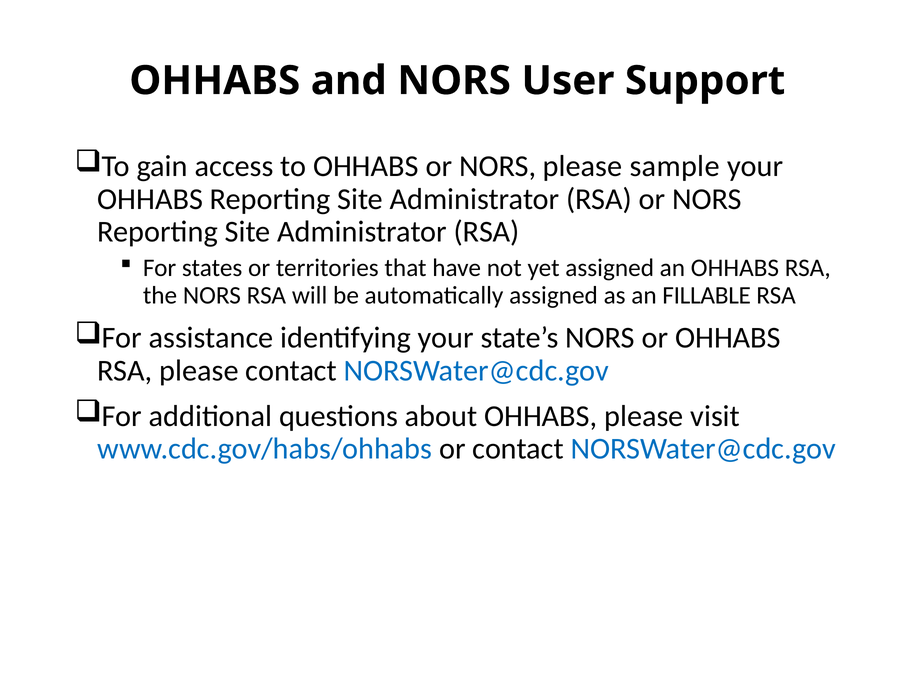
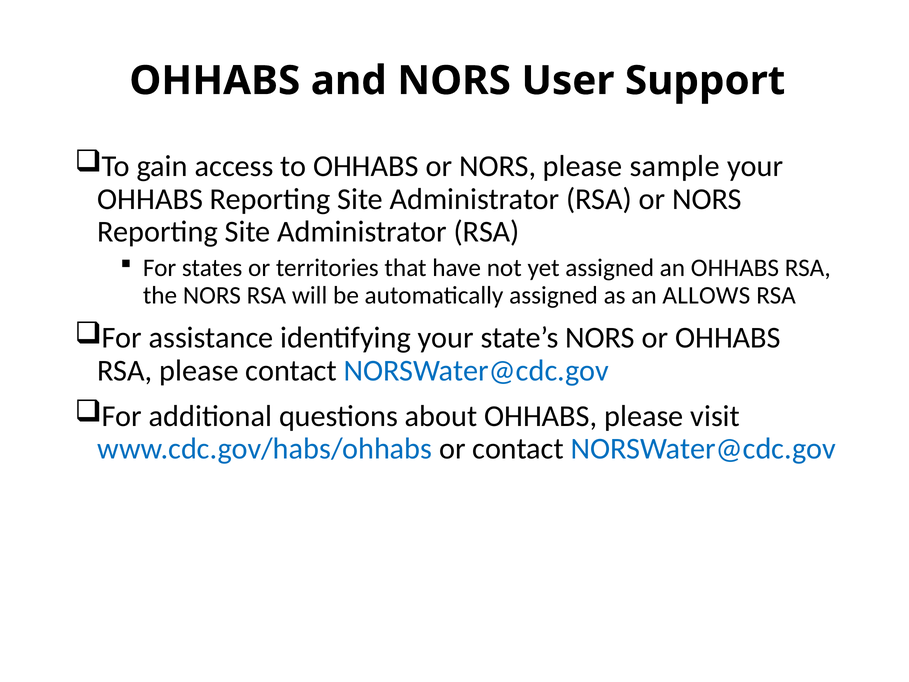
FILLABLE: FILLABLE -> ALLOWS
